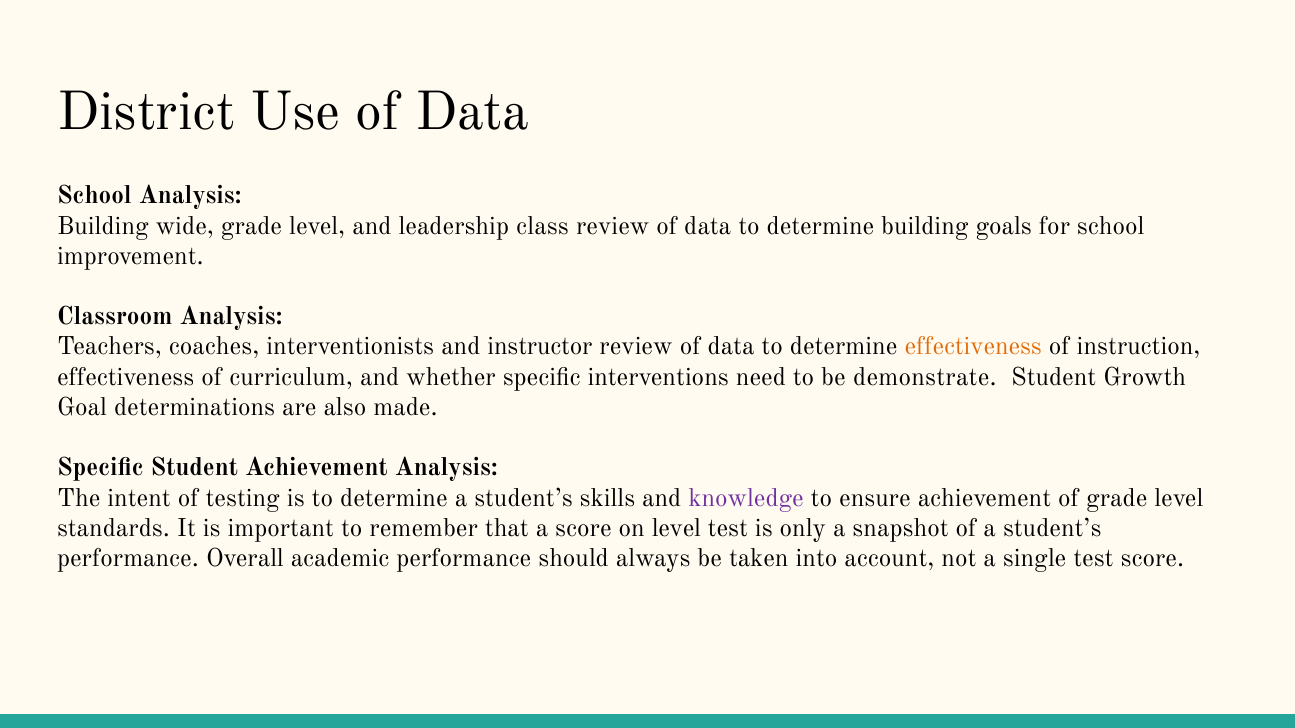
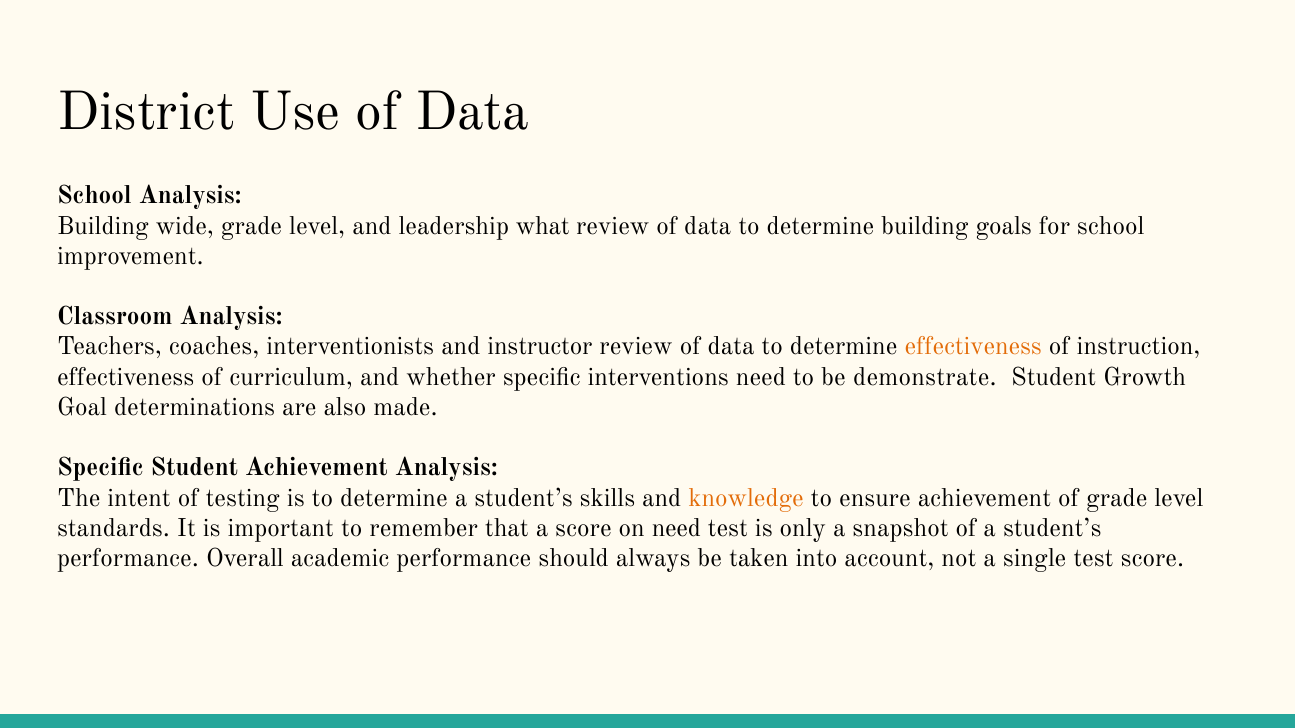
class: class -> what
knowledge colour: purple -> orange
on level: level -> need
